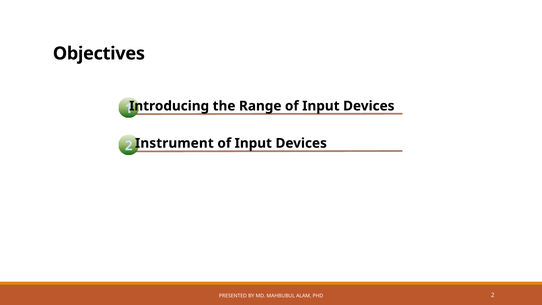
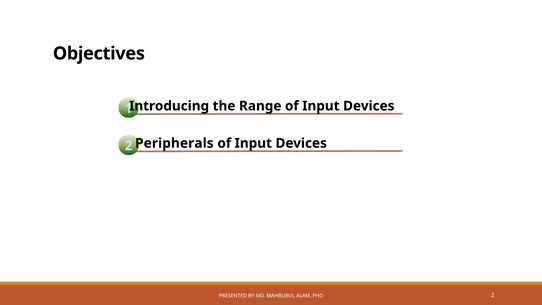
Instrument: Instrument -> Peripherals
